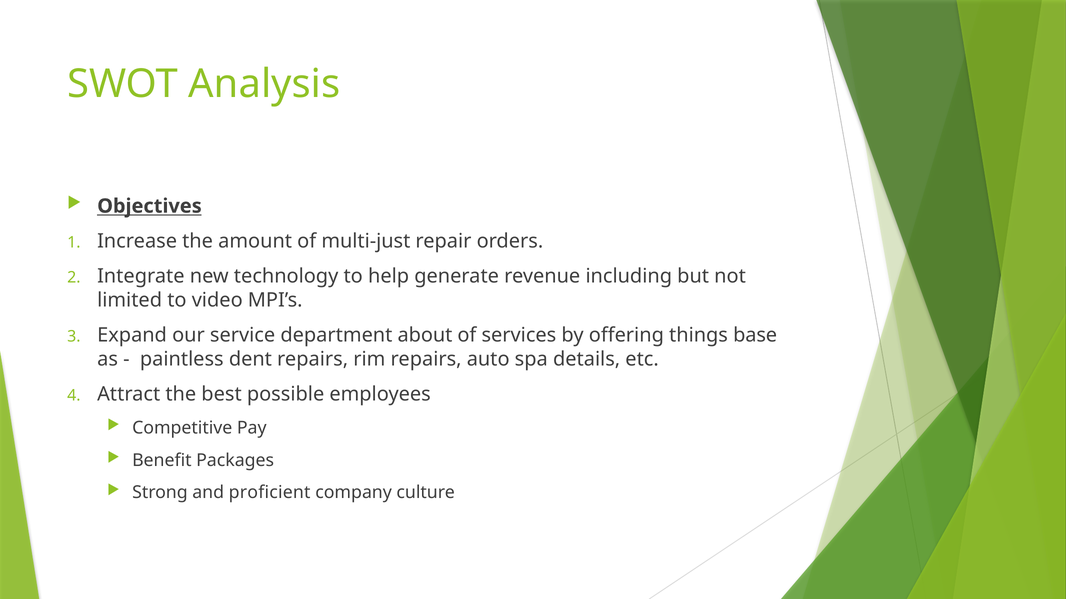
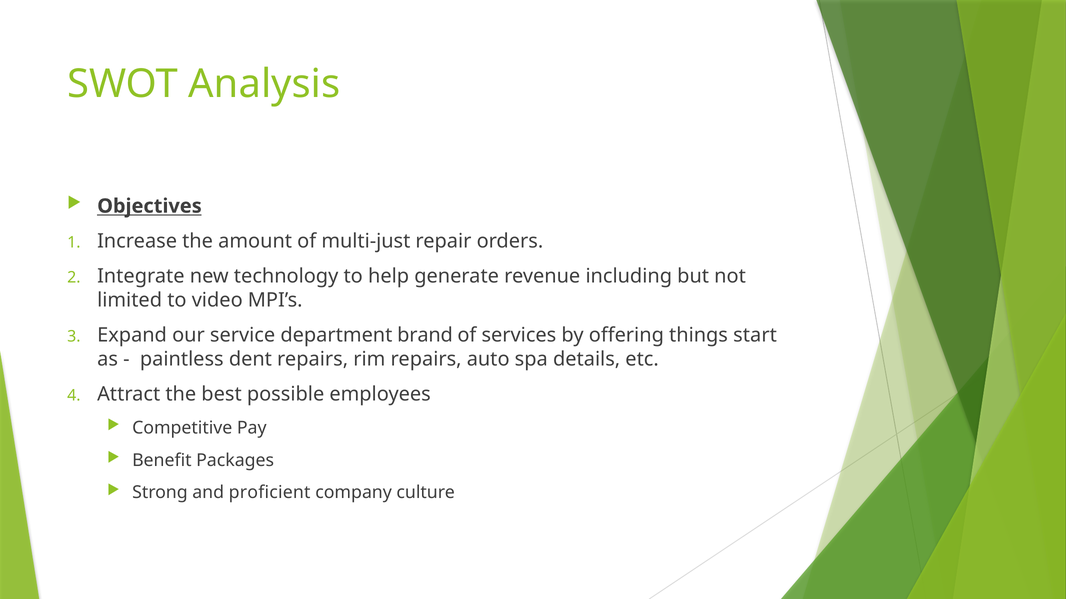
about: about -> brand
base: base -> start
